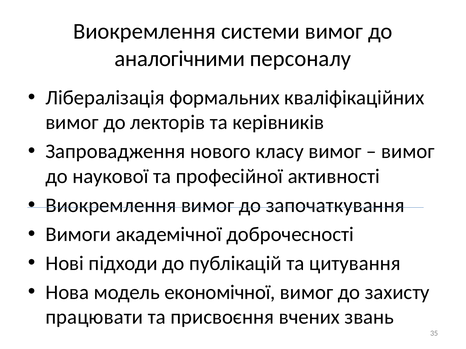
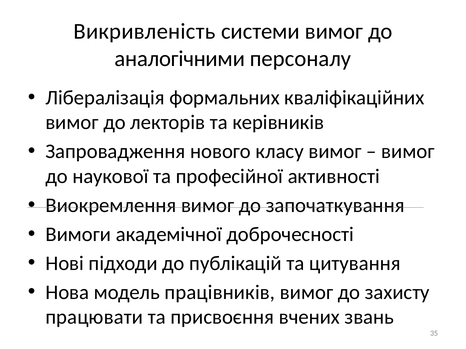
Виокремлення at (145, 31): Виокремлення -> Викривленість
економічної: економічної -> працівників
